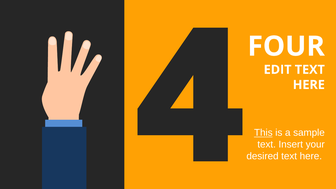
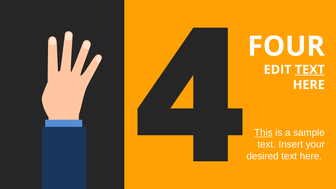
TEXT at (310, 70) underline: none -> present
